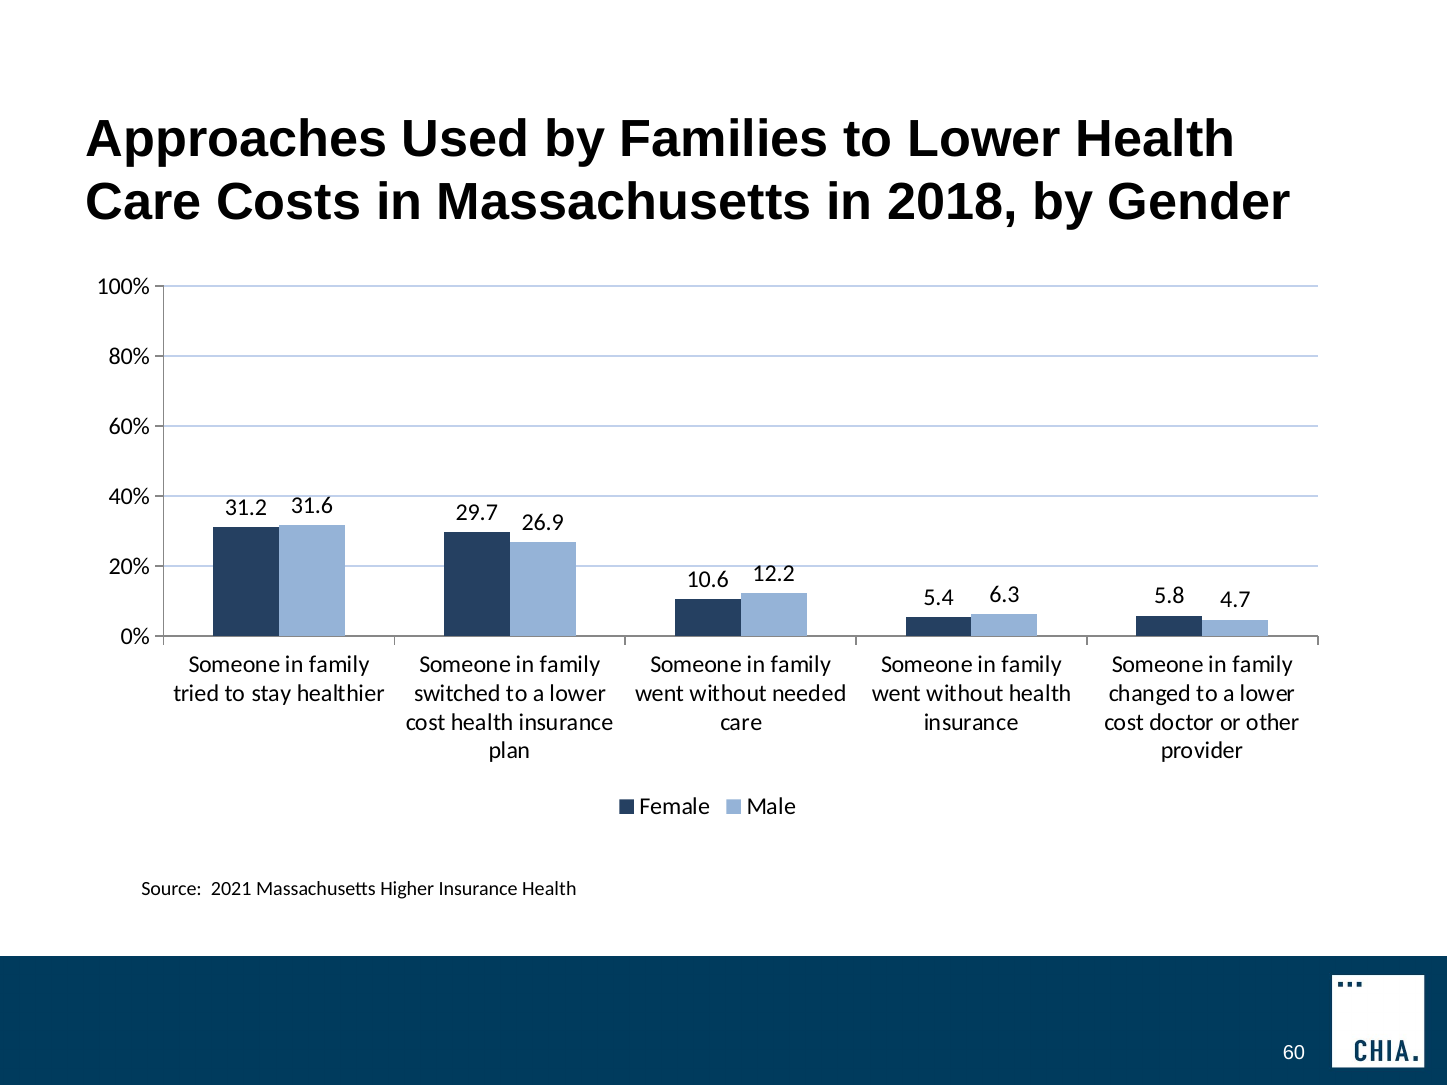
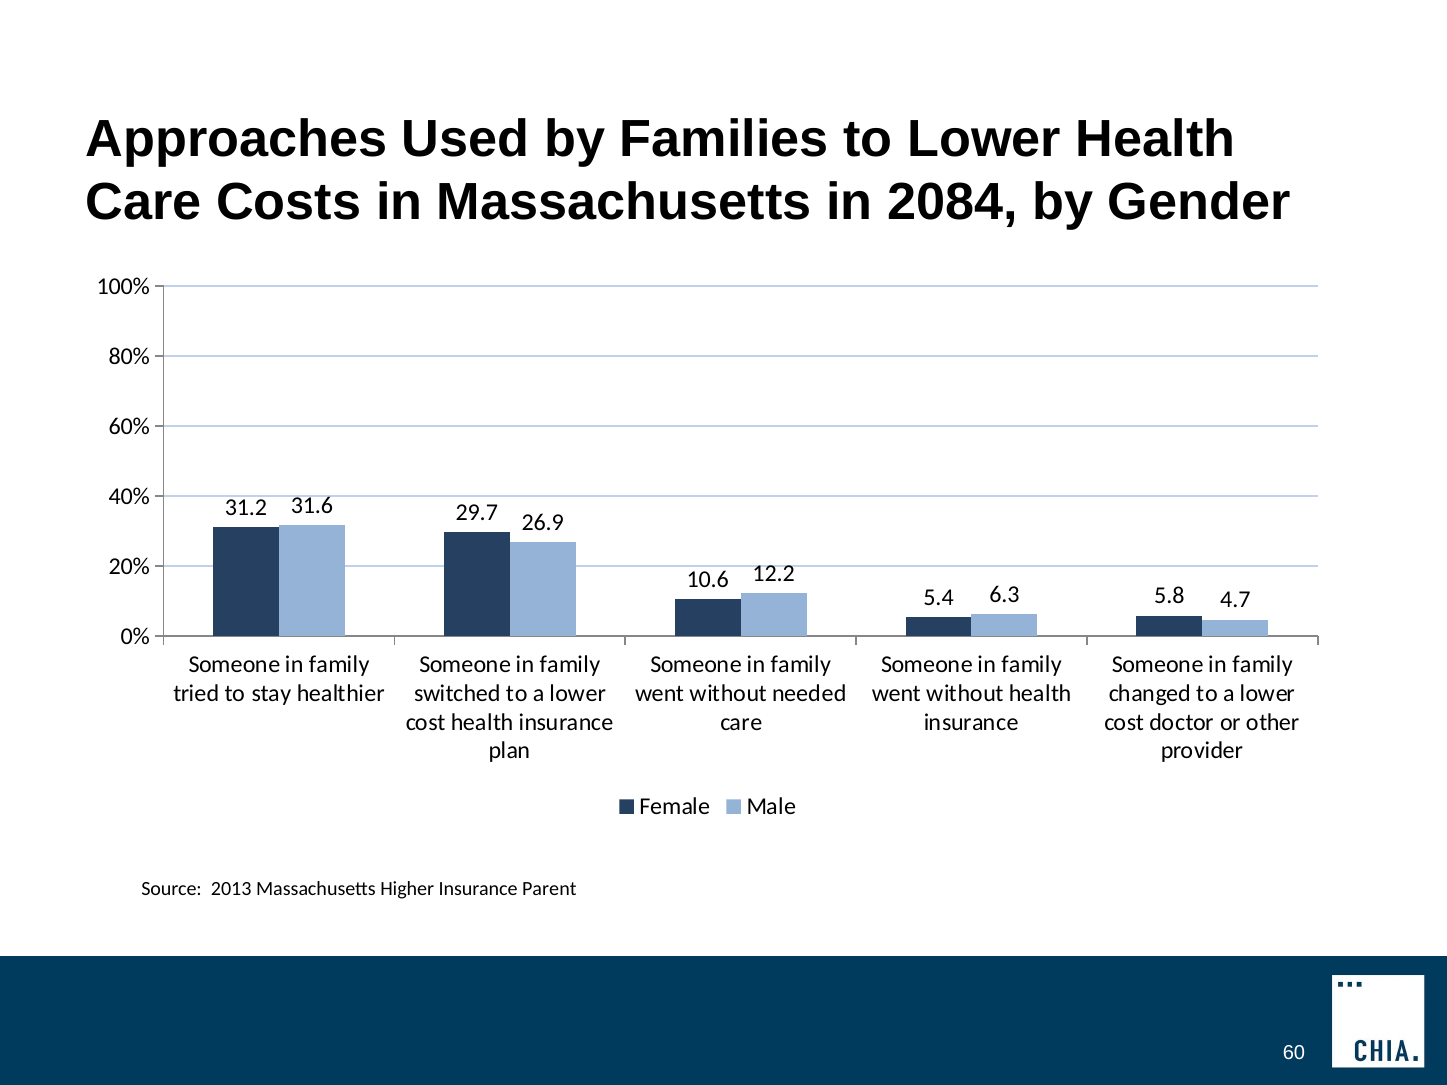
2018: 2018 -> 2084
2021: 2021 -> 2013
Insurance Health: Health -> Parent
